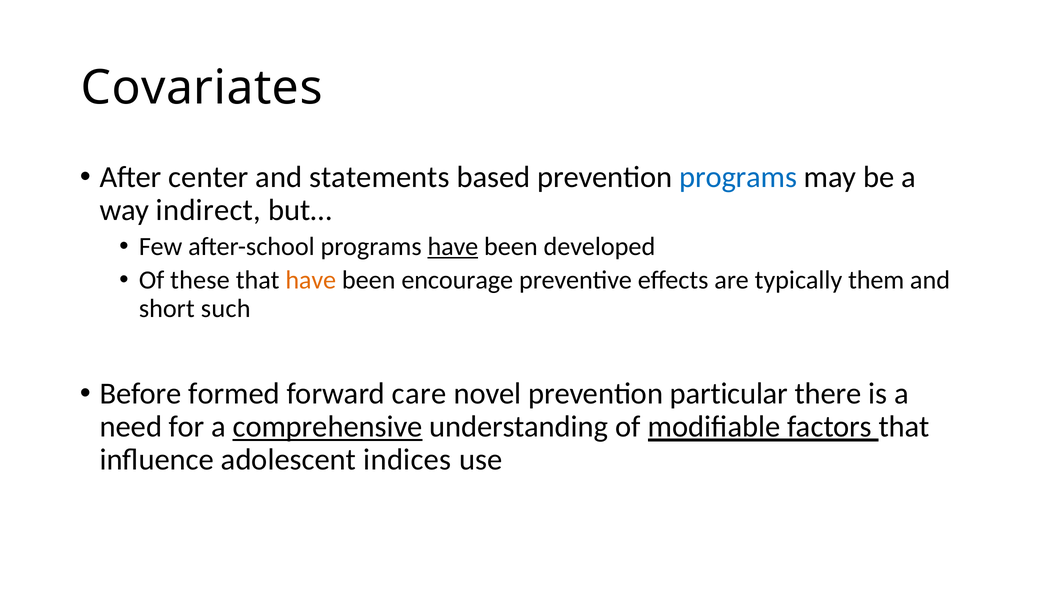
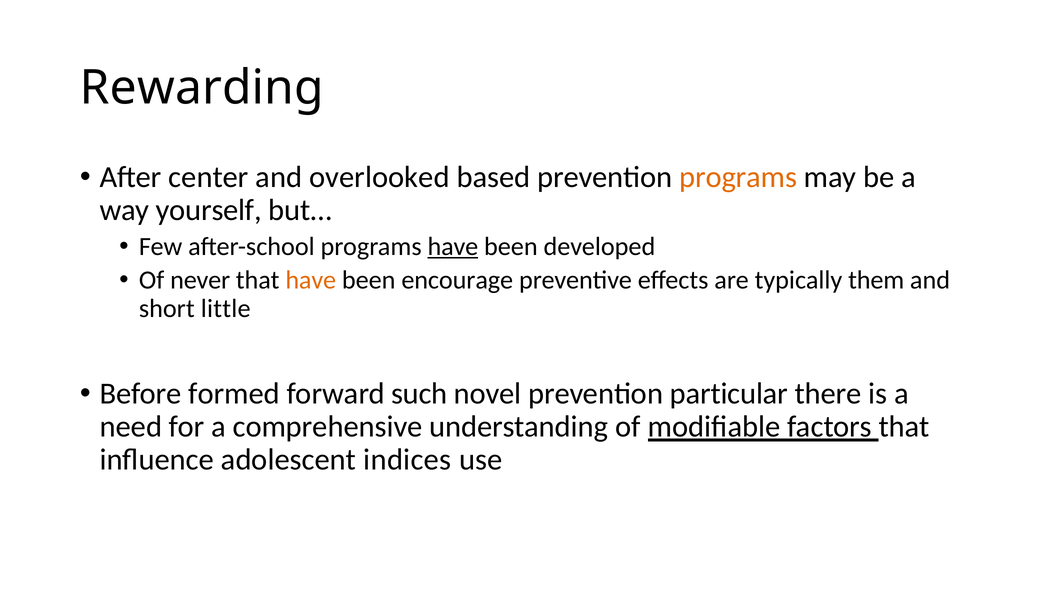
Covariates: Covariates -> Rewarding
statements: statements -> overlooked
programs at (738, 177) colour: blue -> orange
indirect: indirect -> yourself
these: these -> never
such: such -> little
care: care -> such
comprehensive underline: present -> none
